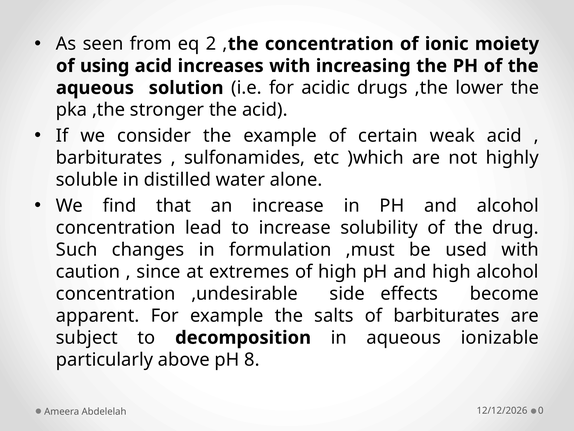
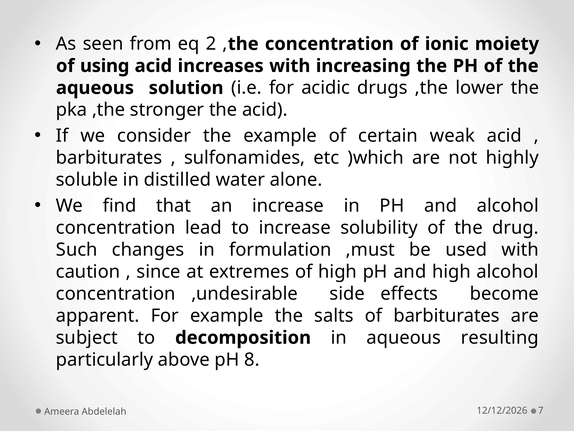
ionizable: ionizable -> resulting
0: 0 -> 7
